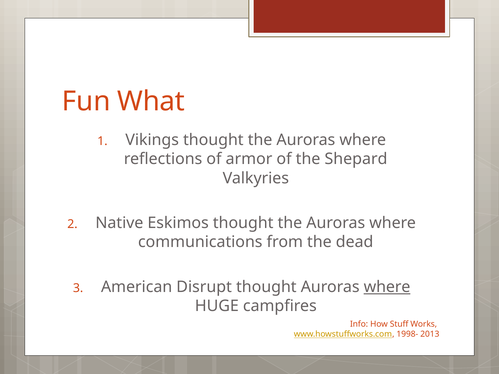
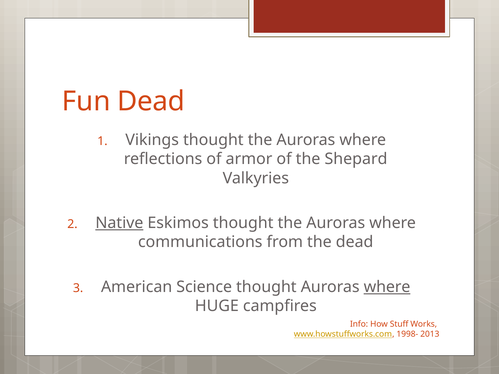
Fun What: What -> Dead
Native underline: none -> present
Disrupt: Disrupt -> Science
